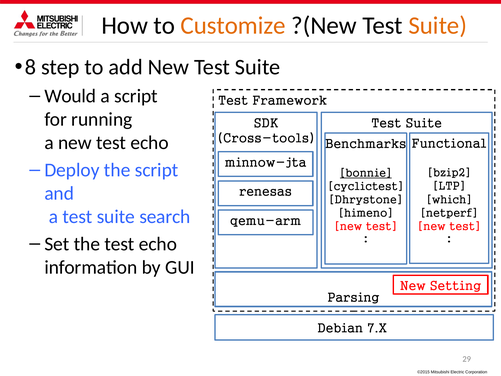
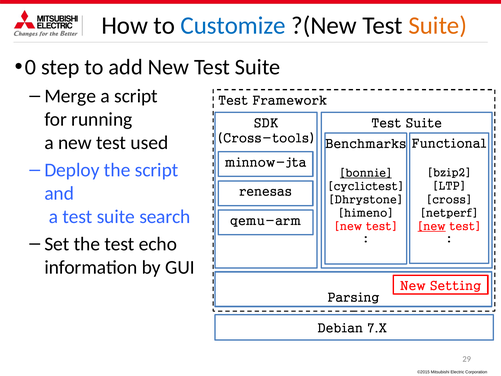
Customize colour: orange -> blue
8: 8 -> 0
Would: Would -> Merge
new test echo: echo -> used
which: which -> cross
new at (432, 226) underline: none -> present
